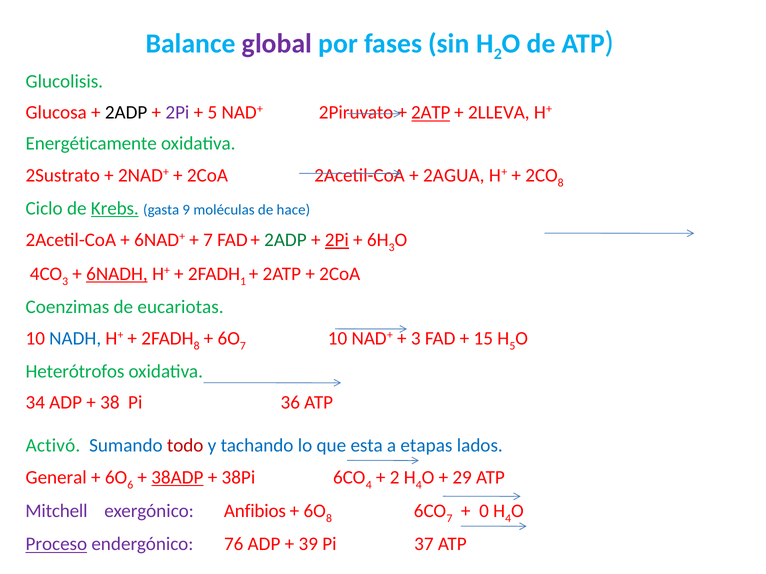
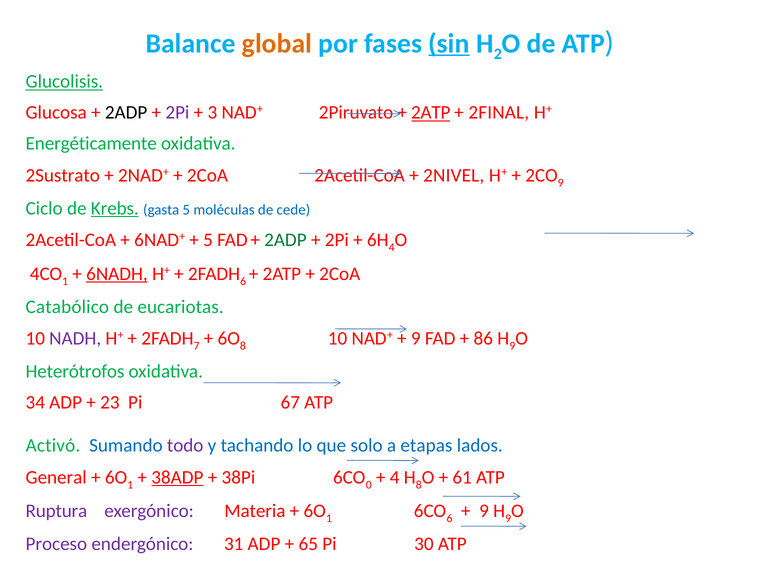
global colour: purple -> orange
sin underline: none -> present
Glucolisis underline: none -> present
5 at (212, 113): 5 -> 3
2LLEVA: 2LLEVA -> 2FINAL
2AGUA: 2AGUA -> 2NIVEL
8 at (561, 183): 8 -> 9
gasta 9: 9 -> 5
hace: hace -> cede
7 at (208, 240): 7 -> 5
2Pi at (337, 240) underline: present -> none
3 at (392, 248): 3 -> 4
3 at (65, 281): 3 -> 1
1 at (243, 281): 1 -> 6
Coenzimas: Coenzimas -> Catabólico
NADH colour: blue -> purple
8 at (197, 346): 8 -> 7
7 at (243, 346): 7 -> 8
3 at (416, 339): 3 -> 9
15: 15 -> 86
5 at (512, 346): 5 -> 9
38: 38 -> 23
36: 36 -> 67
todo colour: red -> purple
esta: esta -> solo
6 at (130, 485): 6 -> 1
4 at (369, 485): 4 -> 0
2 at (395, 478): 2 -> 4
4 at (419, 485): 4 -> 8
29: 29 -> 61
Mitchell: Mitchell -> Ruptura
Anfibios: Anfibios -> Materia
8 at (329, 519): 8 -> 1
7 at (450, 519): 7 -> 6
0 at (484, 512): 0 -> 9
4 at (508, 519): 4 -> 9
Proceso underline: present -> none
76: 76 -> 31
39: 39 -> 65
37: 37 -> 30
